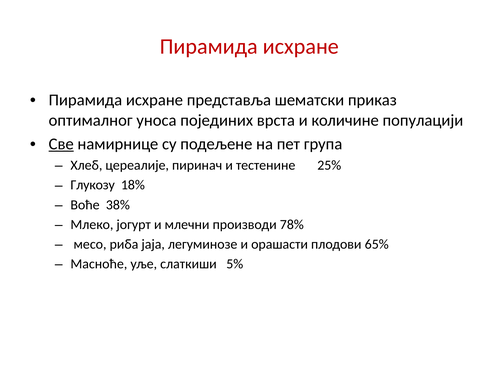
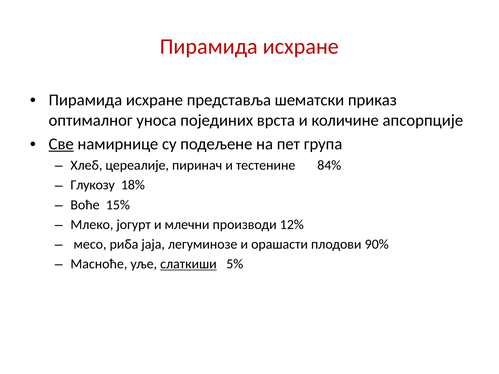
популацији: популацији -> апсорпције
25%: 25% -> 84%
38%: 38% -> 15%
78%: 78% -> 12%
65%: 65% -> 90%
слаткиши underline: none -> present
